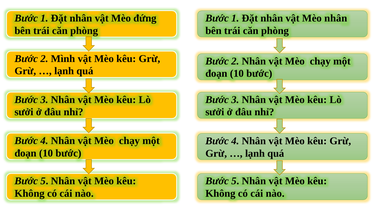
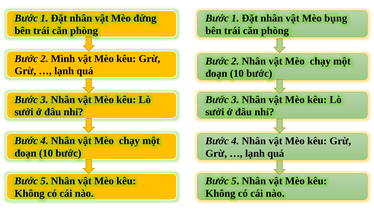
Mèo nhân: nhân -> bụng
